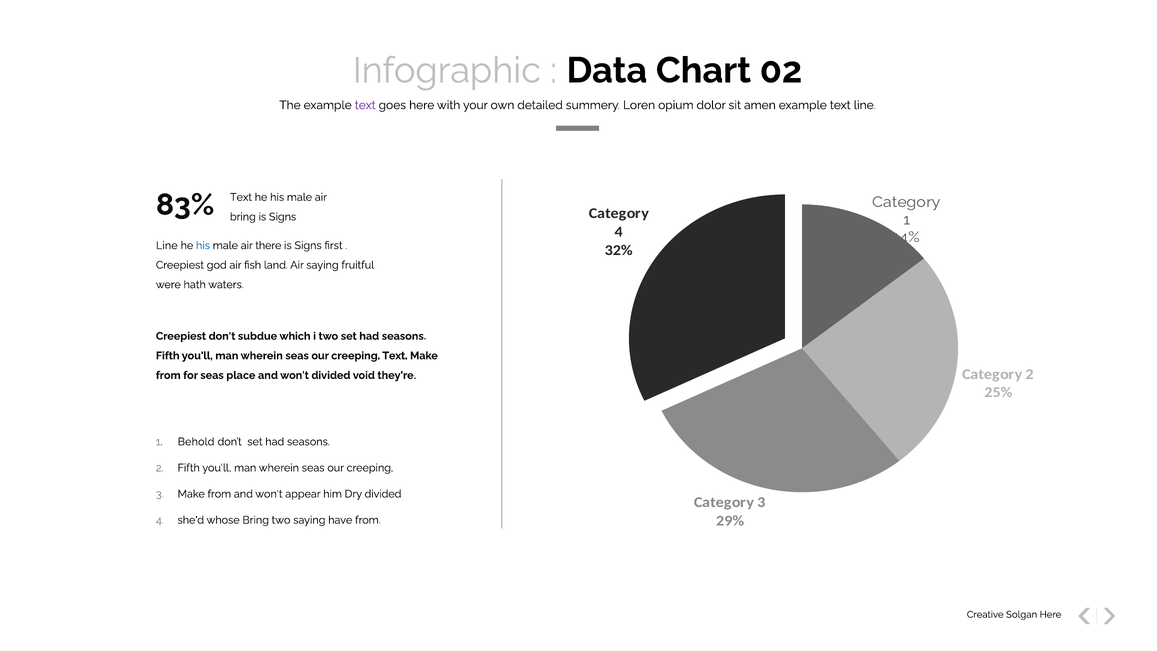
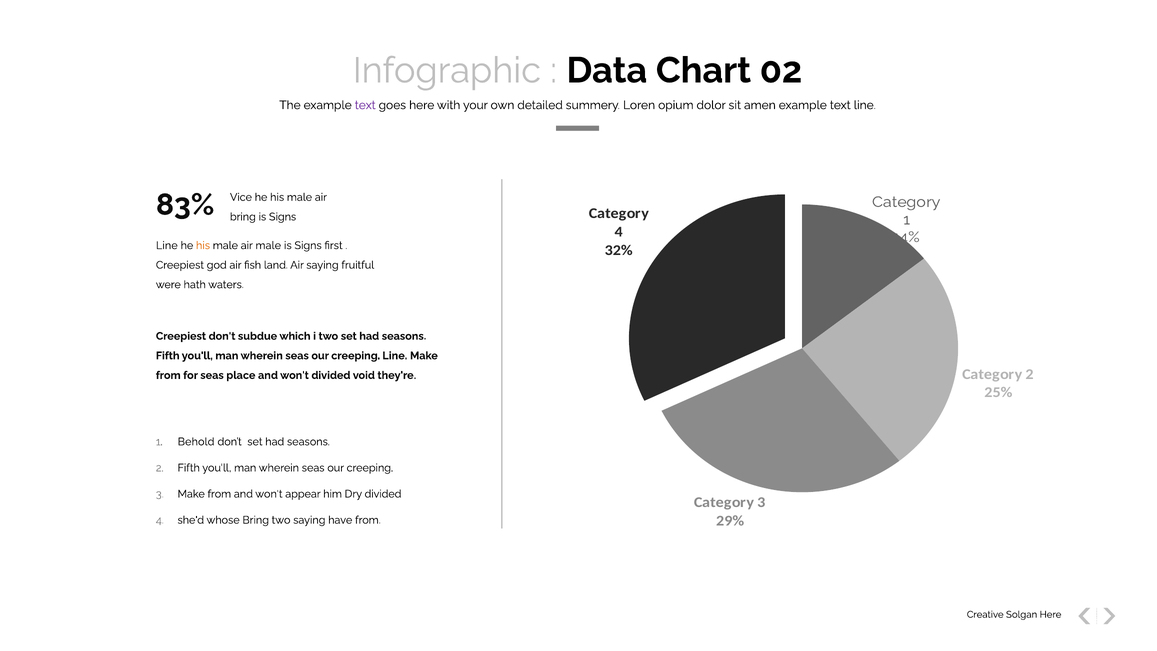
83% Text: Text -> Vice
his at (203, 245) colour: blue -> orange
air there: there -> male
creeping Text: Text -> Line
